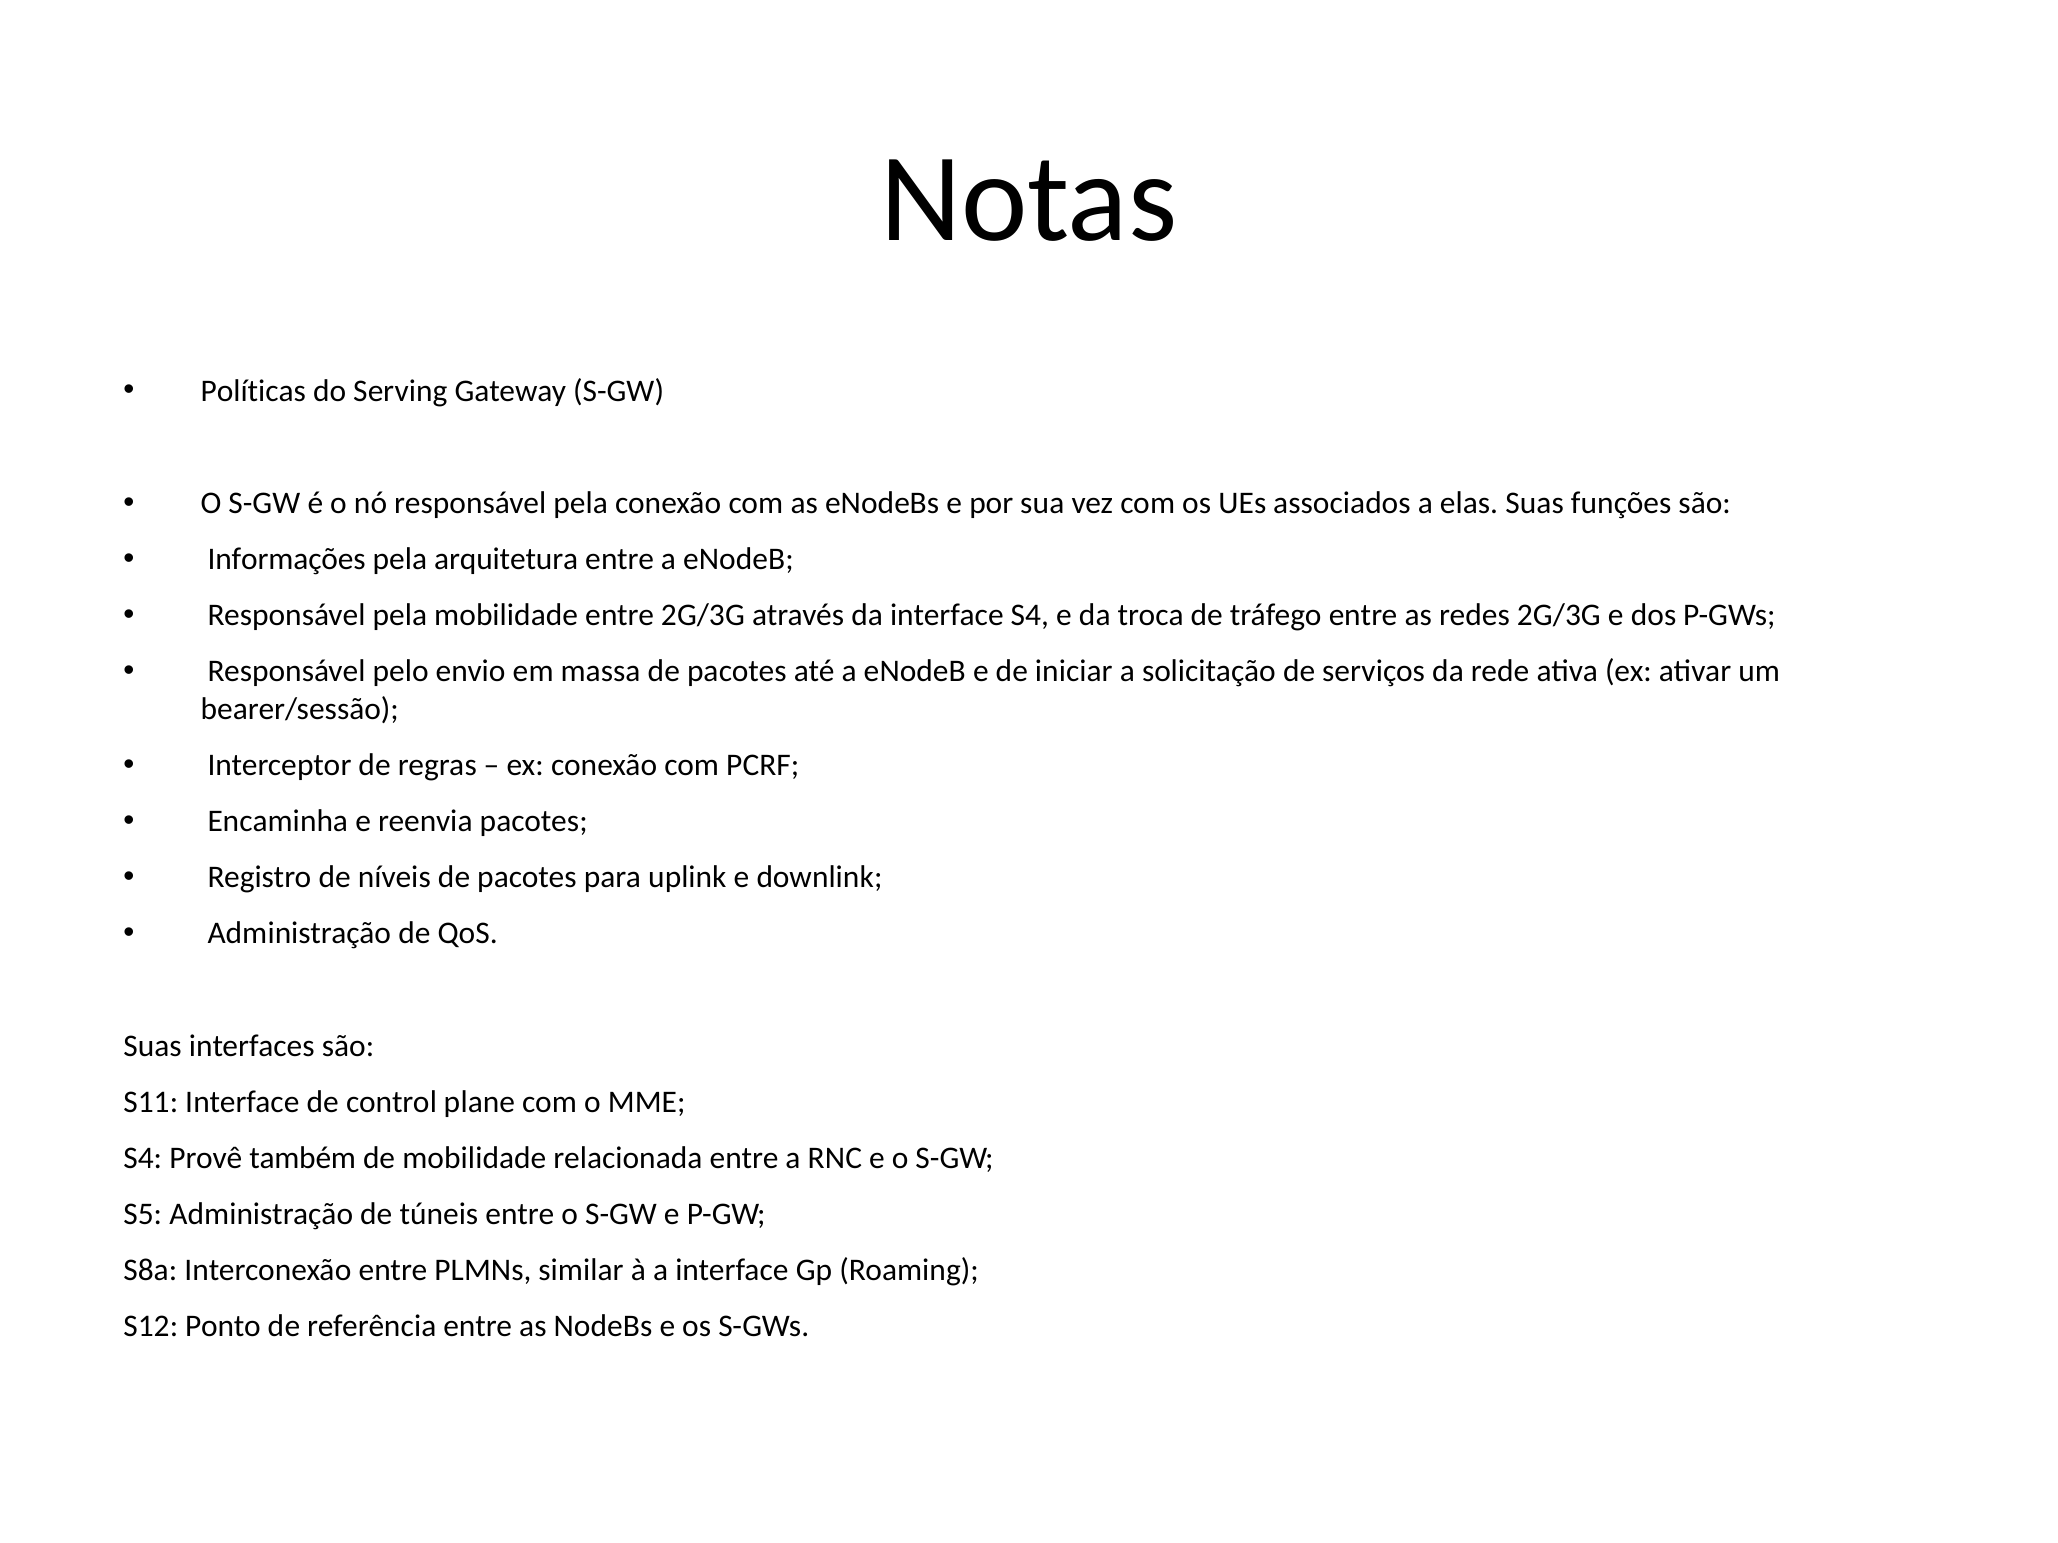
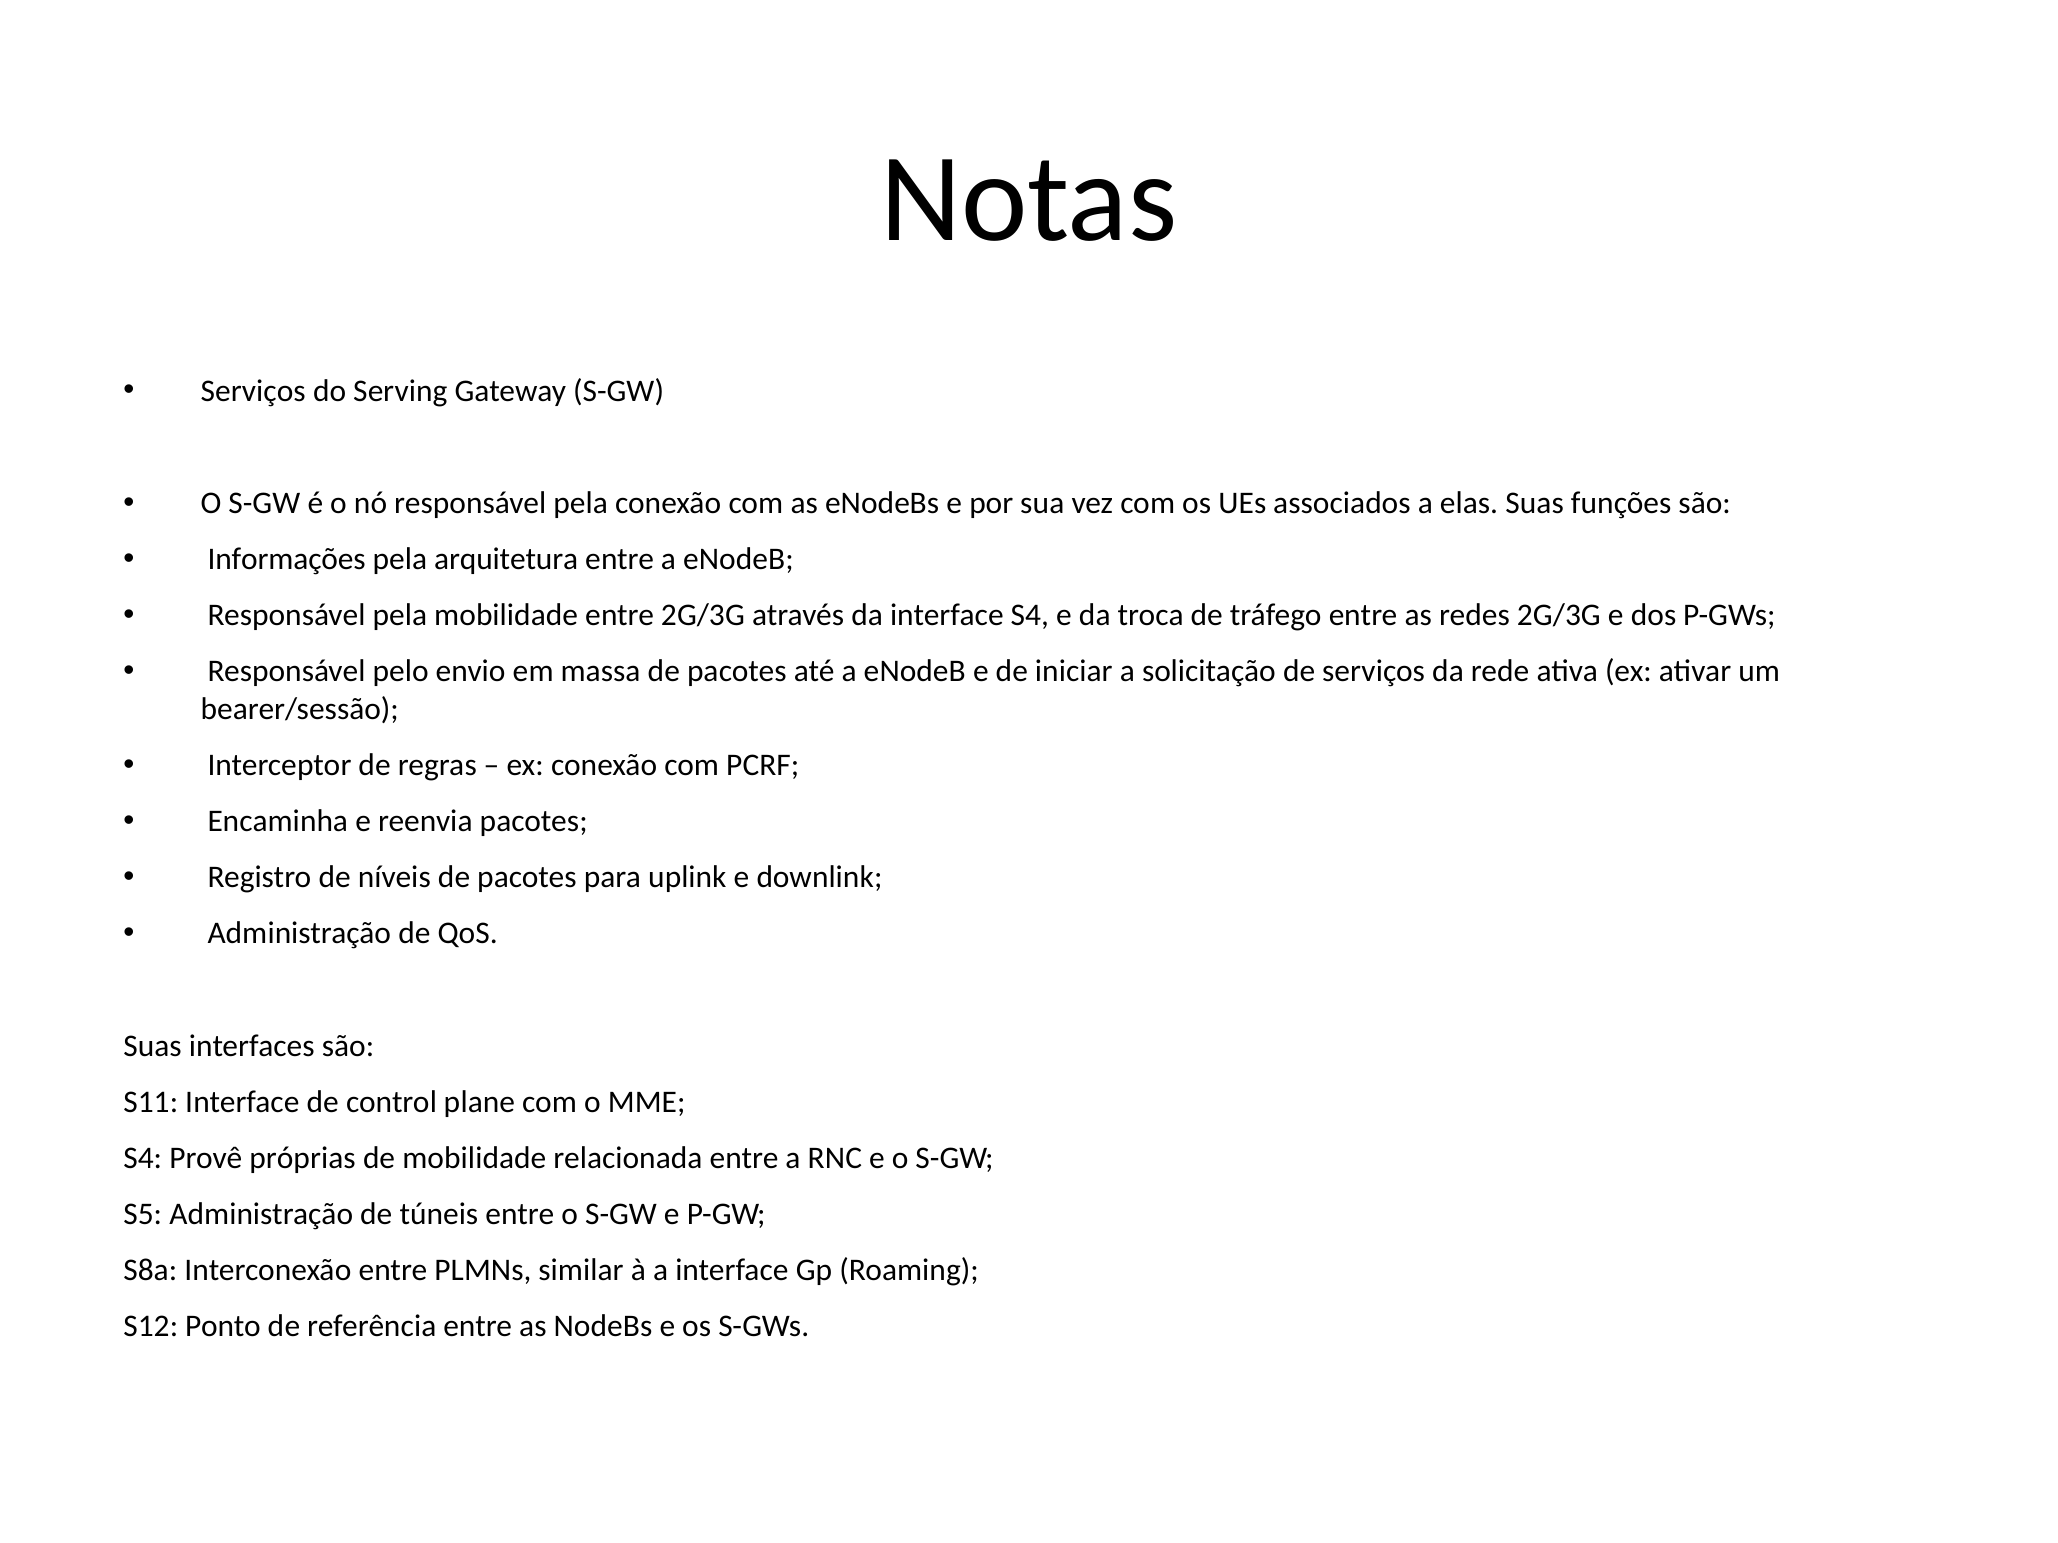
Políticas at (253, 392): Políticas -> Serviços
também: também -> próprias
